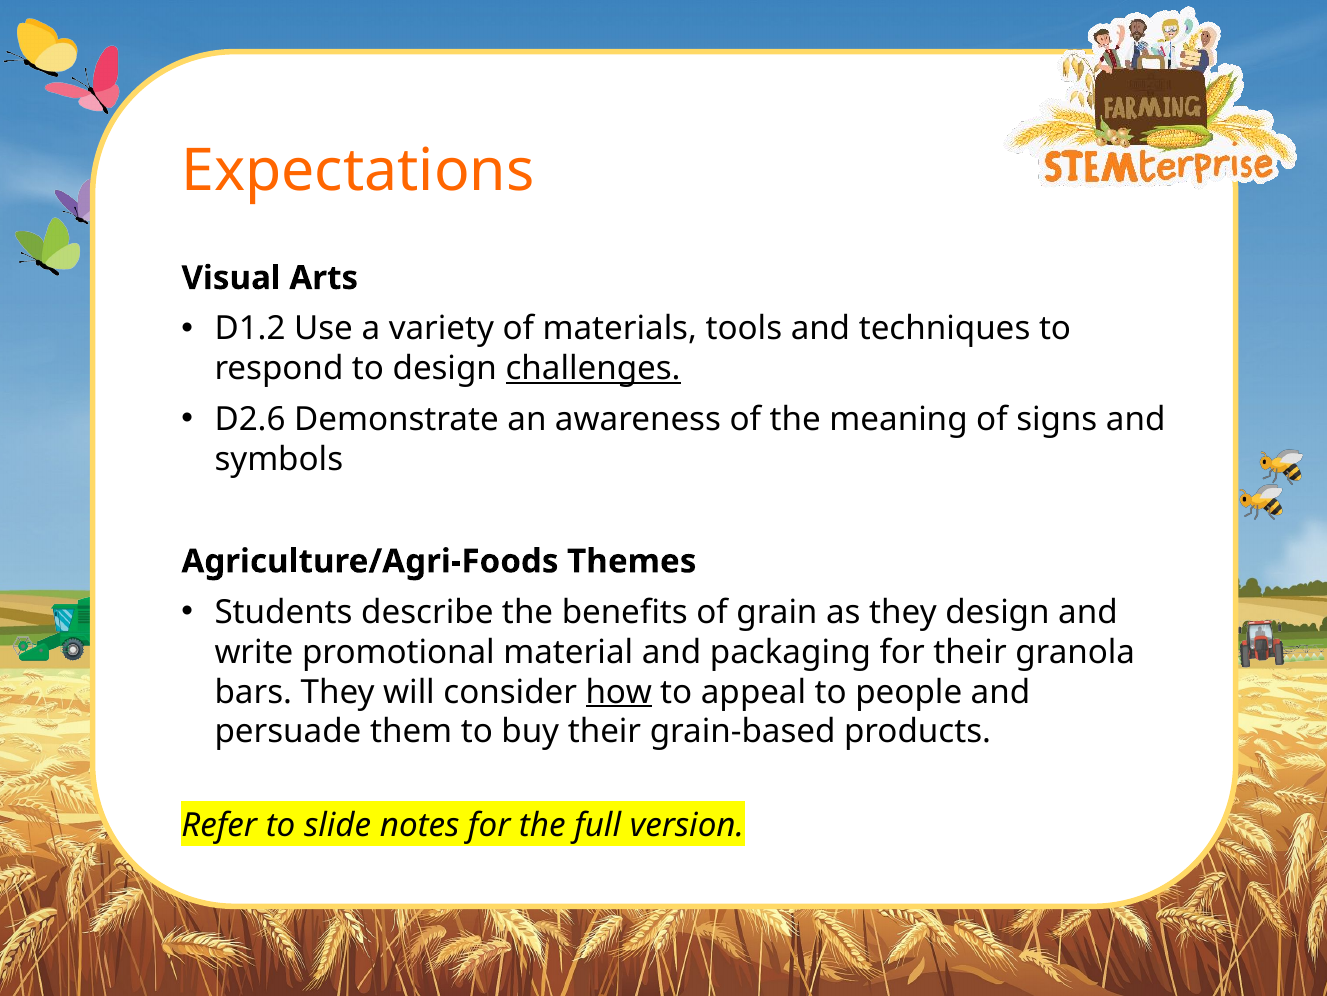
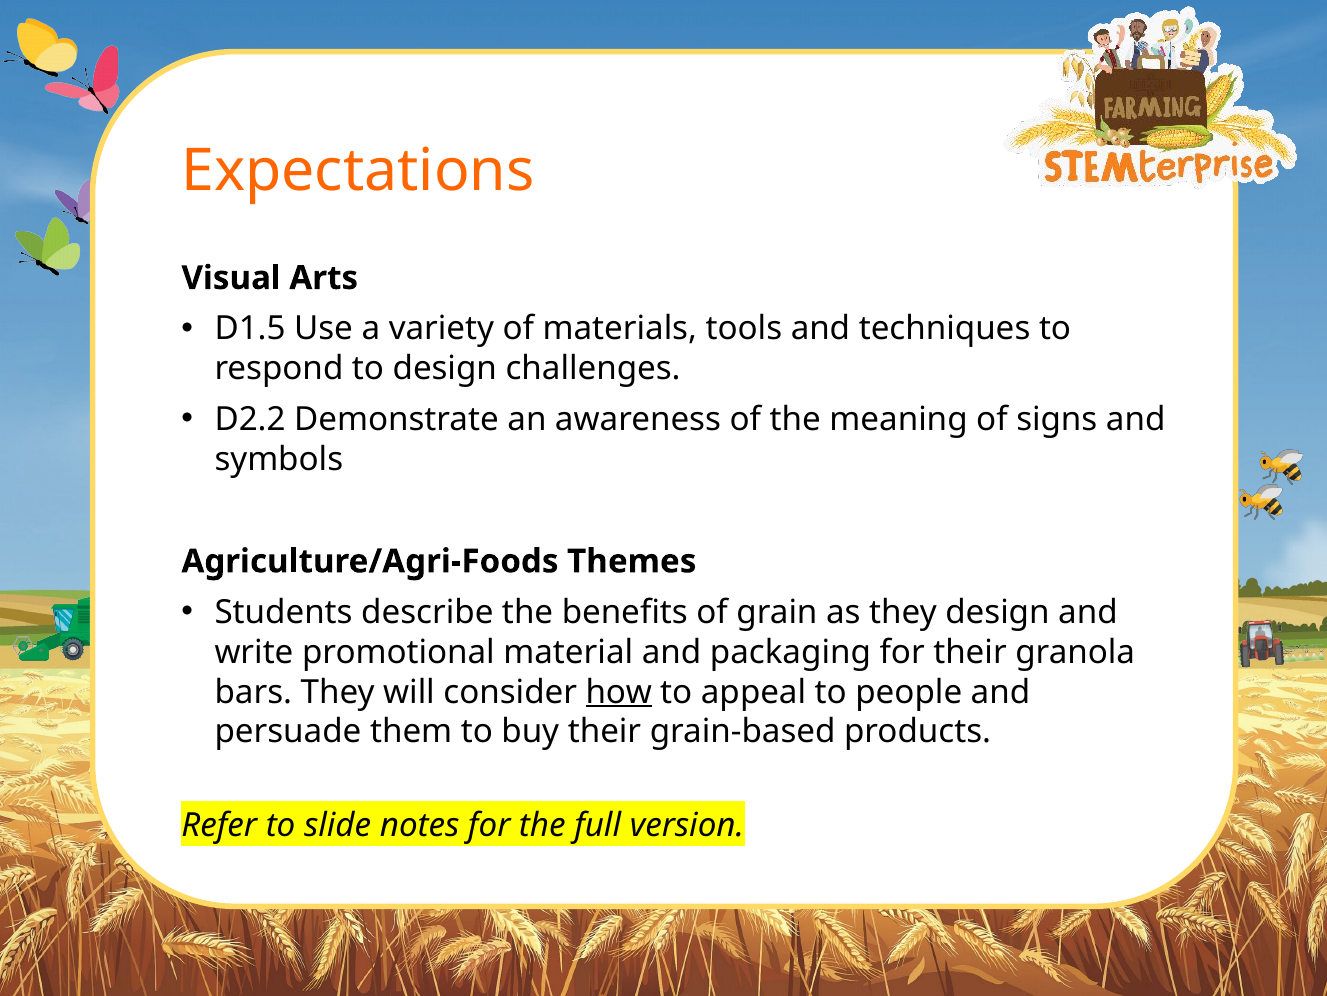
D1.2: D1.2 -> D1.5
challenges underline: present -> none
D2.6: D2.6 -> D2.2
